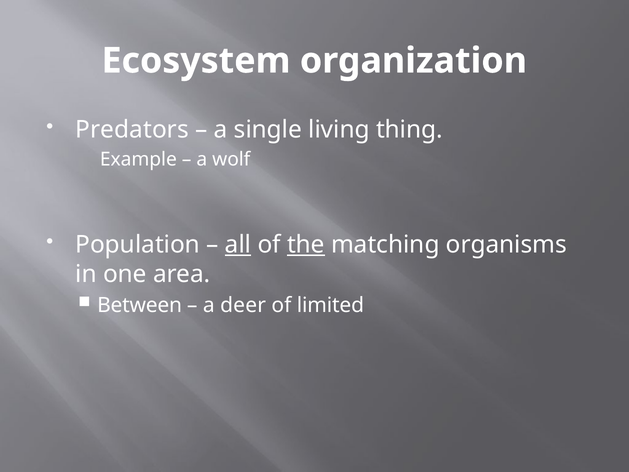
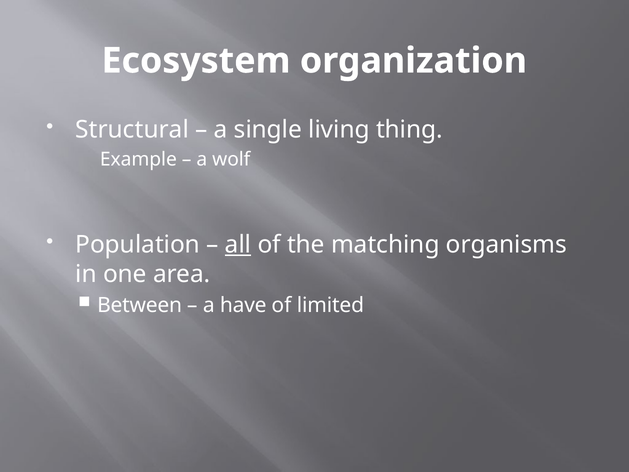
Predators: Predators -> Structural
the underline: present -> none
deer: deer -> have
